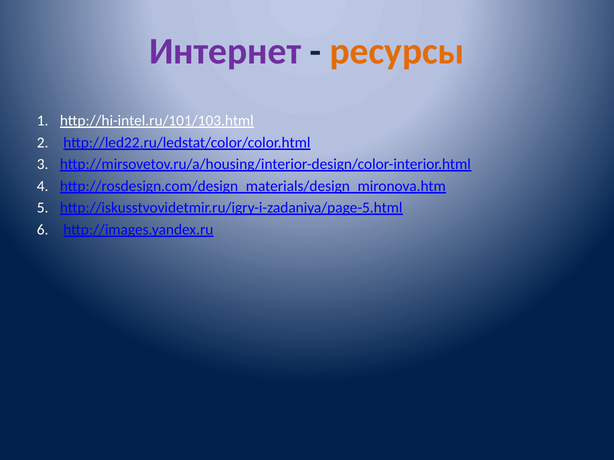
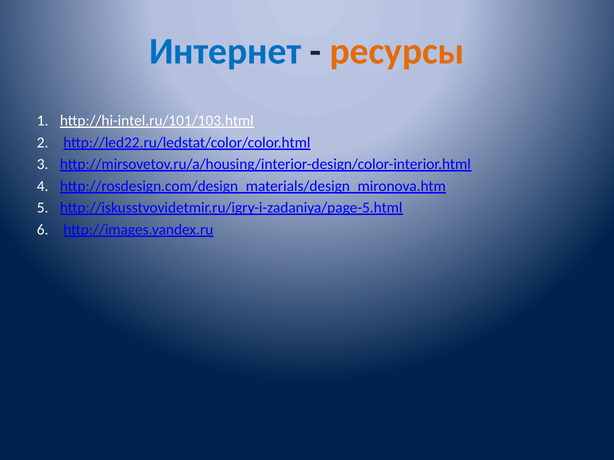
Интернет colour: purple -> blue
